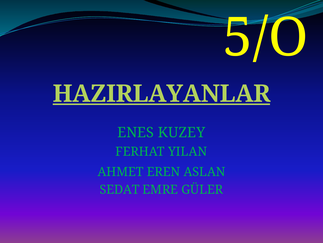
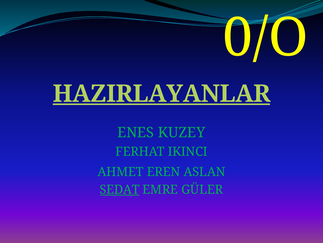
5/O: 5/O -> 0/O
YILAN: YILAN -> IKINCI
SEDAT underline: none -> present
